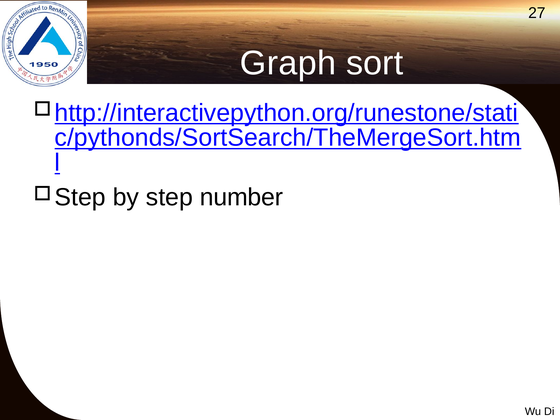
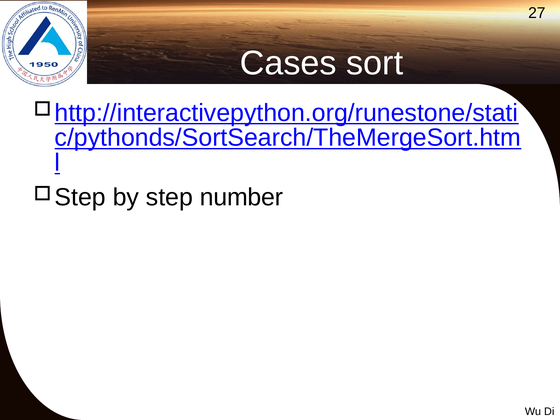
Graph: Graph -> Cases
